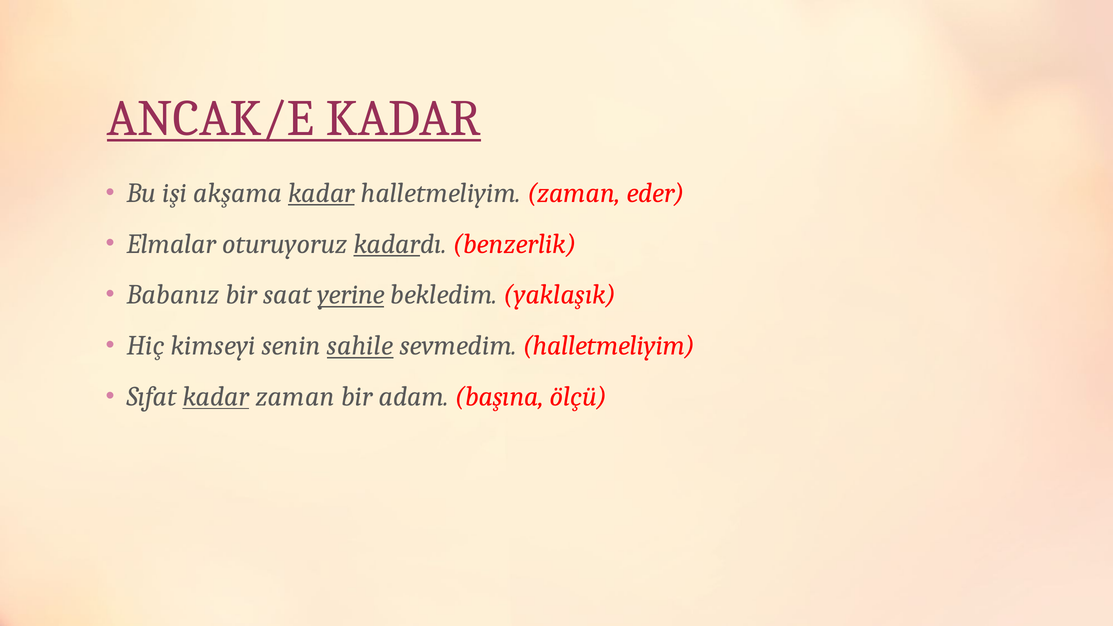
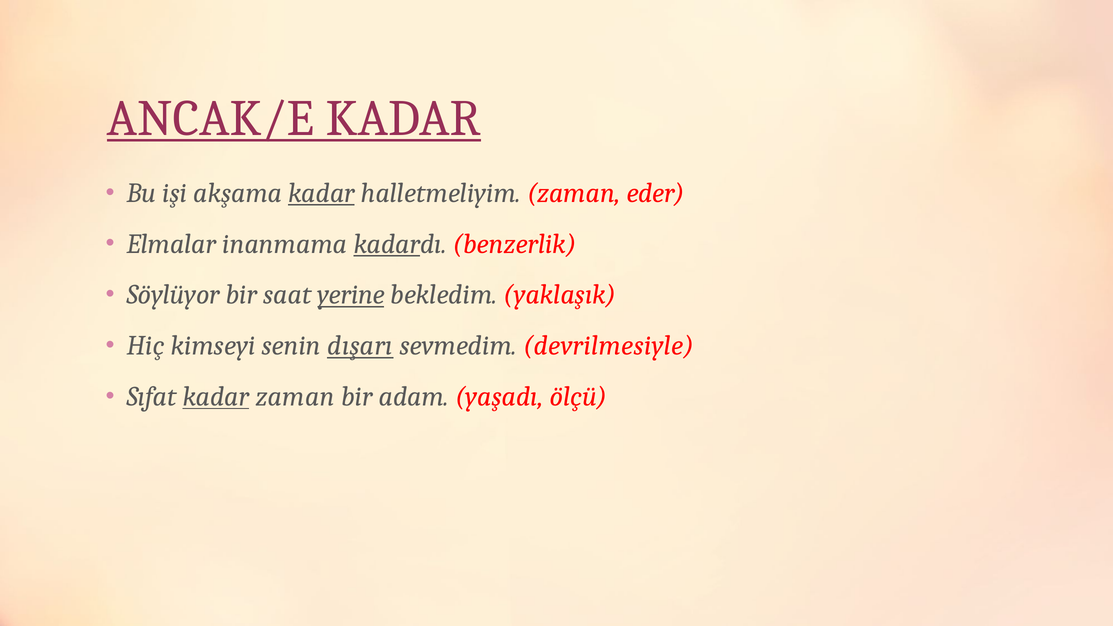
oturuyoruz: oturuyoruz -> inanmama
Babanız: Babanız -> Söylüyor
sahile: sahile -> dışarı
sevmedim halletmeliyim: halletmeliyim -> devrilmesiyle
başına: başına -> yaşadı
